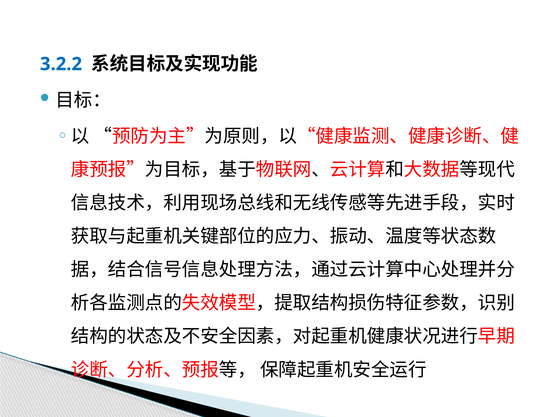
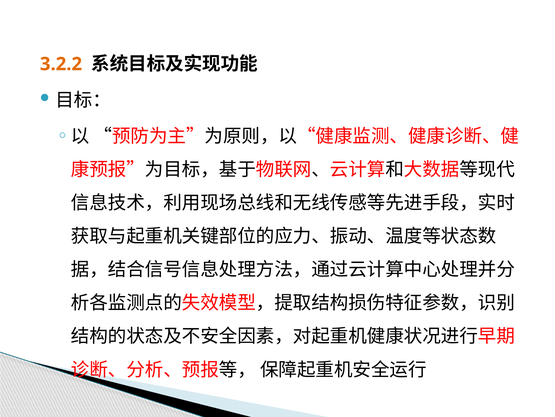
3.2.2 colour: blue -> orange
